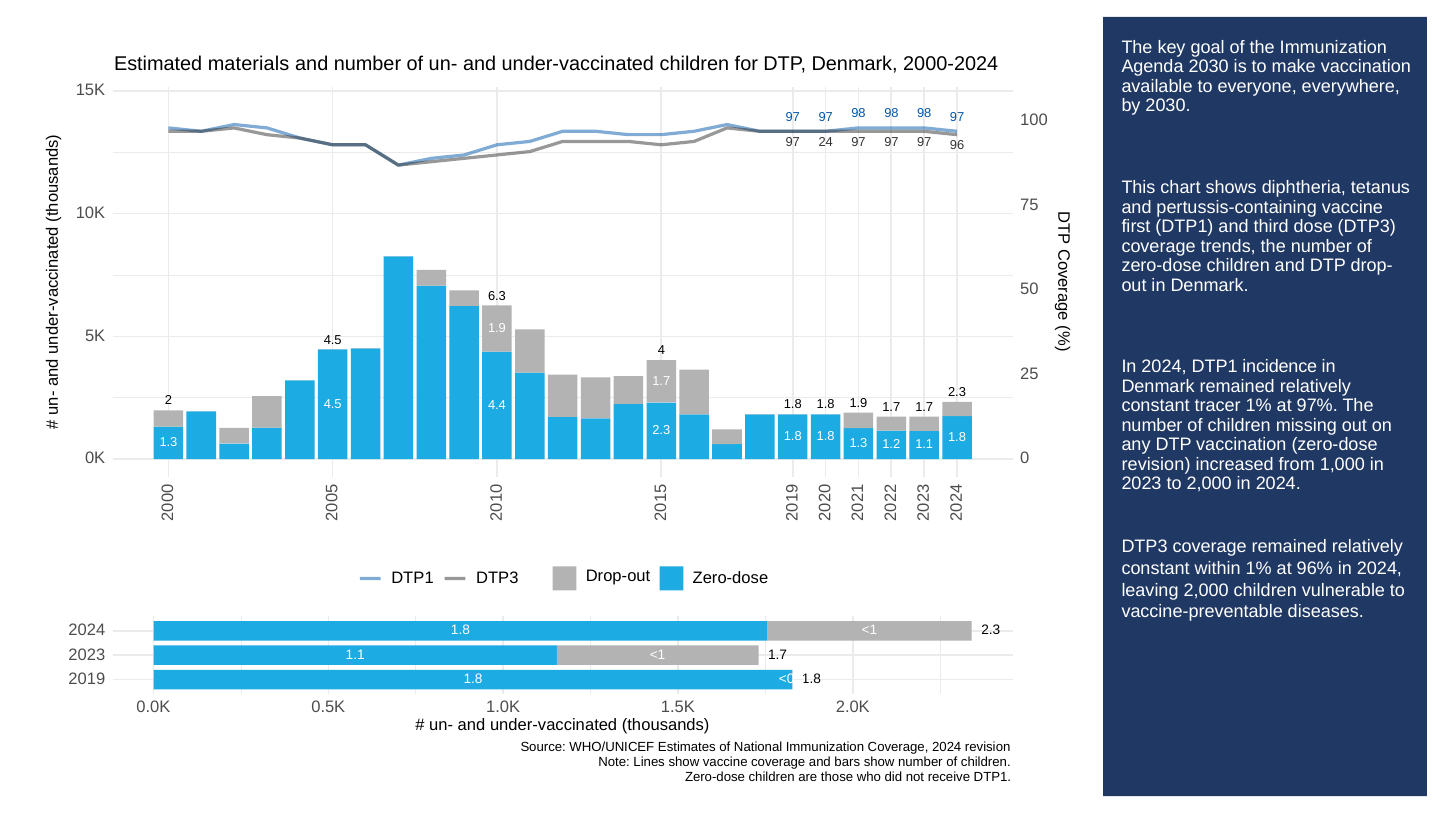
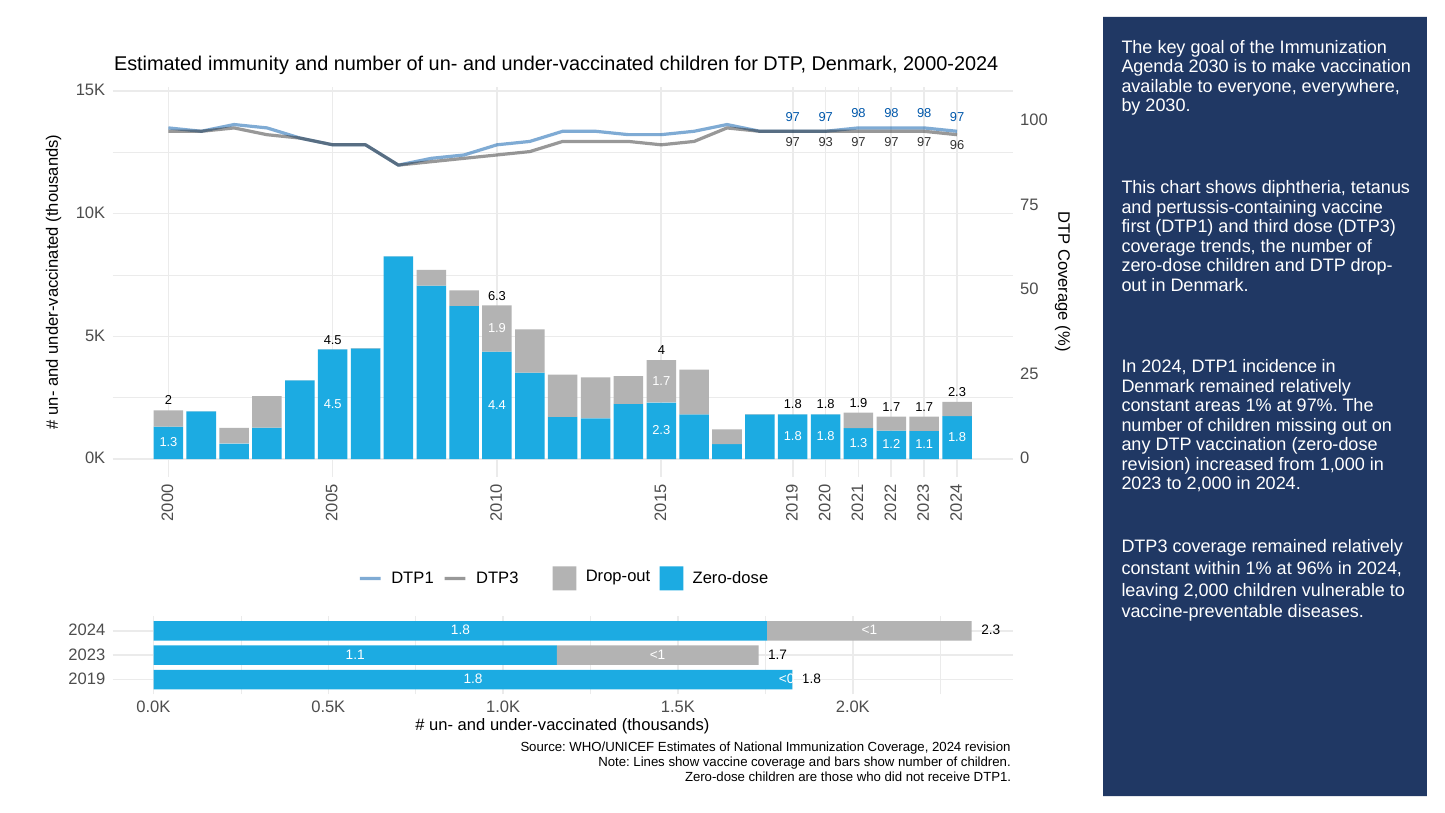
materials: materials -> immunity
24: 24 -> 93
tracer: tracer -> areas
